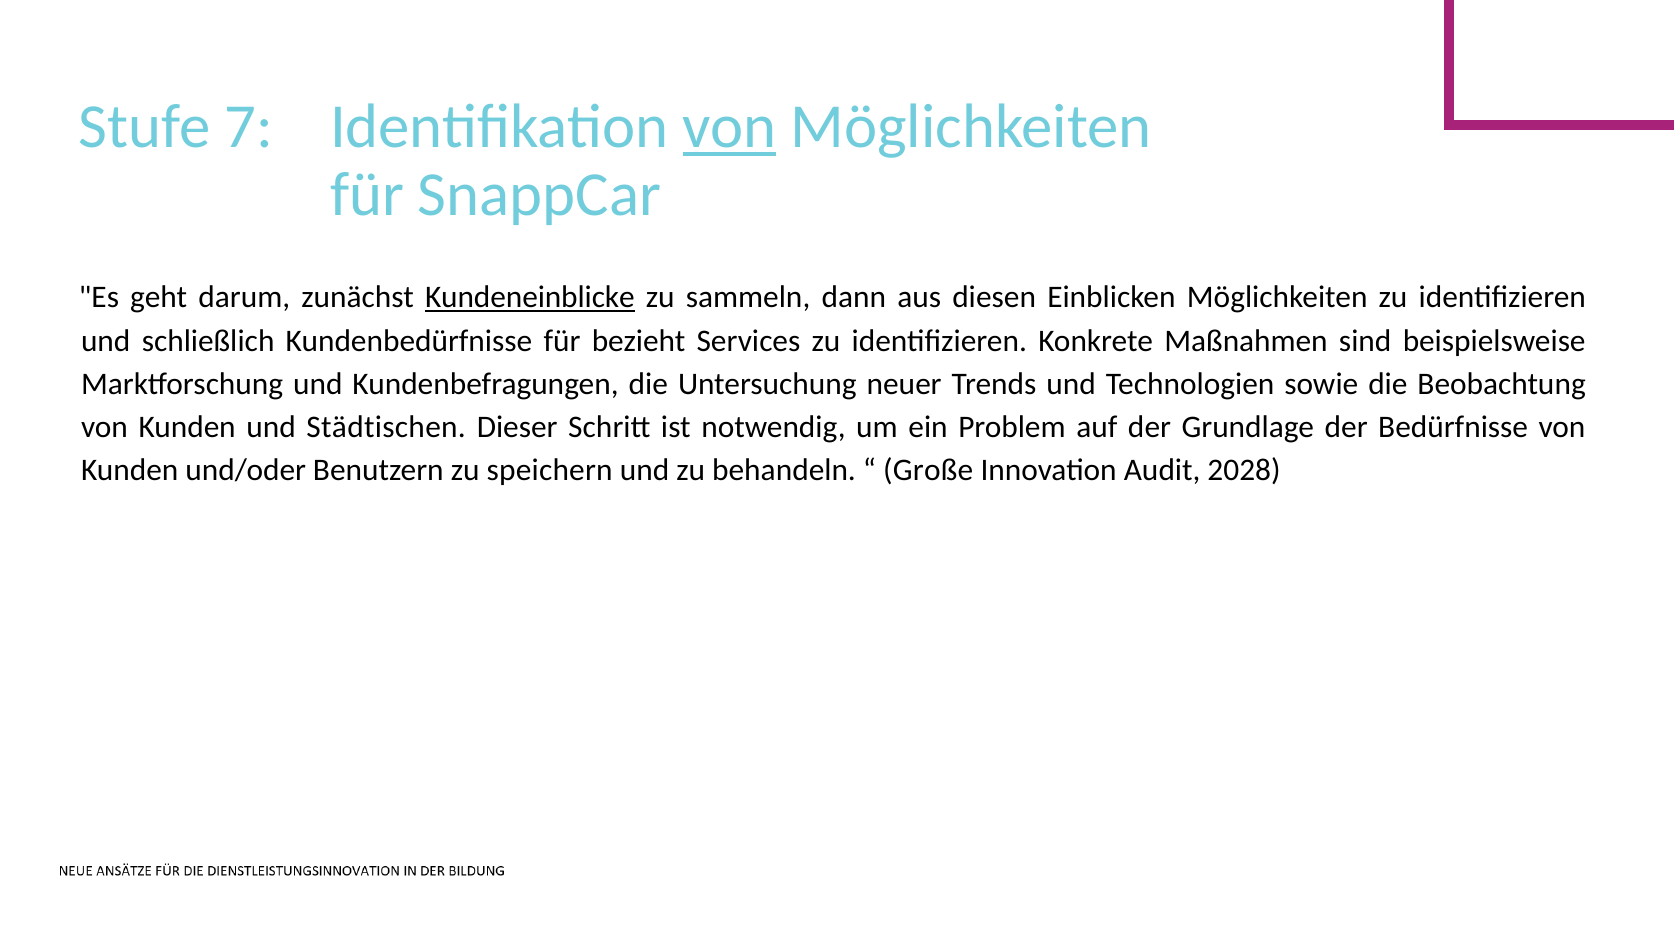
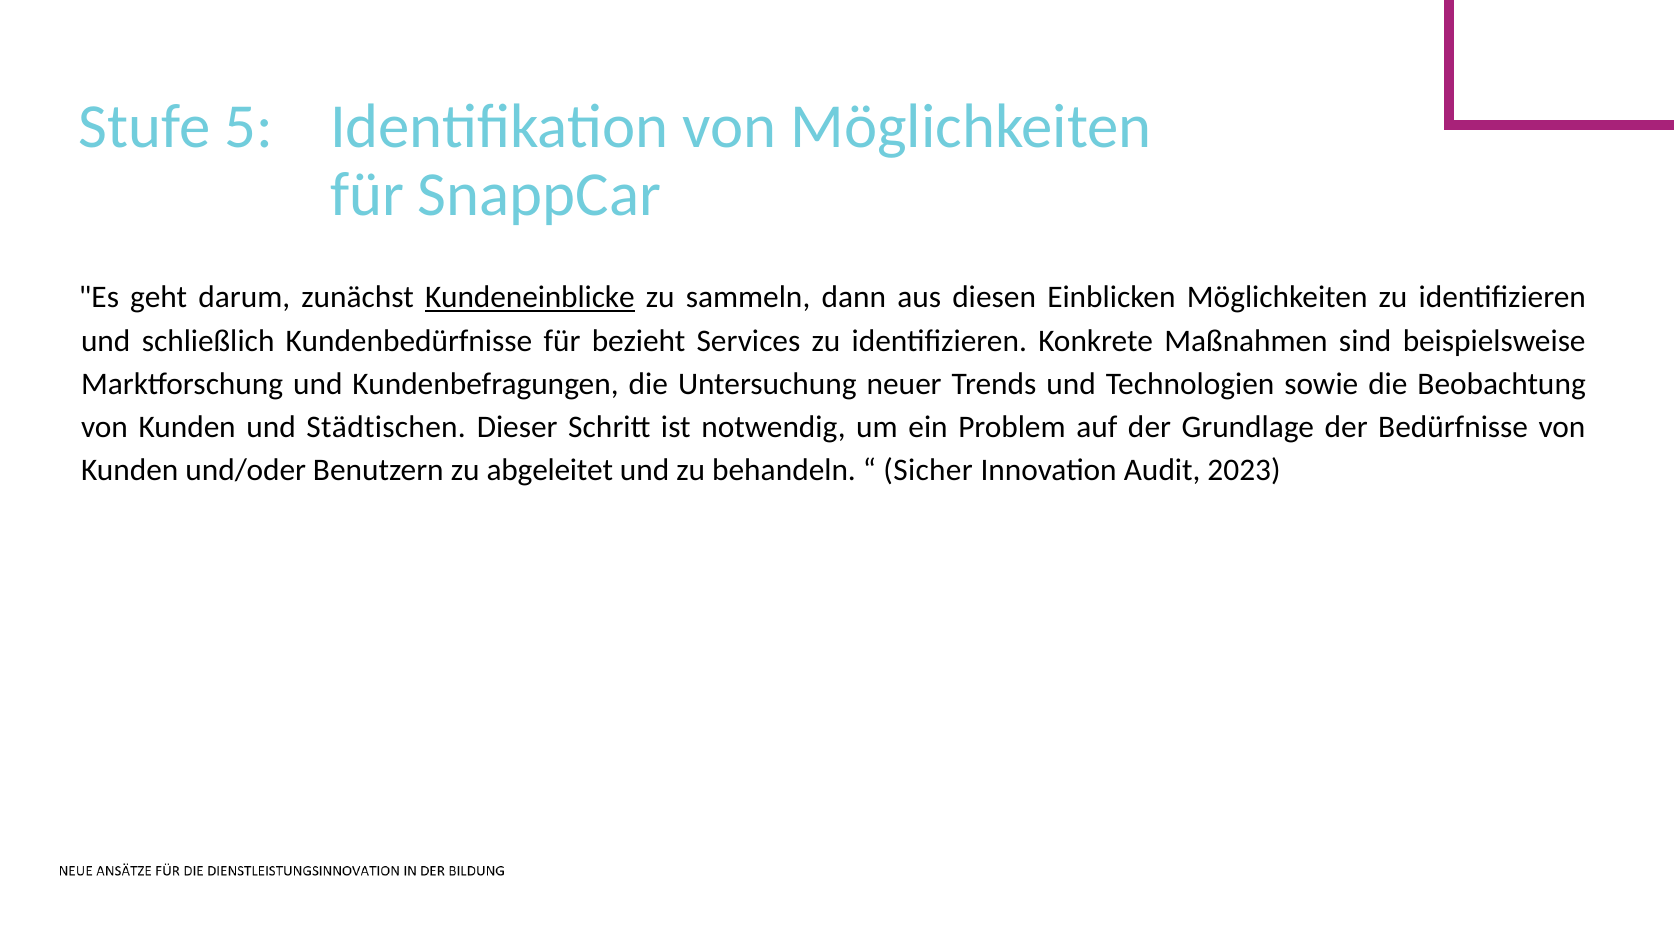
7: 7 -> 5
von at (730, 127) underline: present -> none
speichern: speichern -> abgeleitet
Große: Große -> Sicher
2028: 2028 -> 2023
